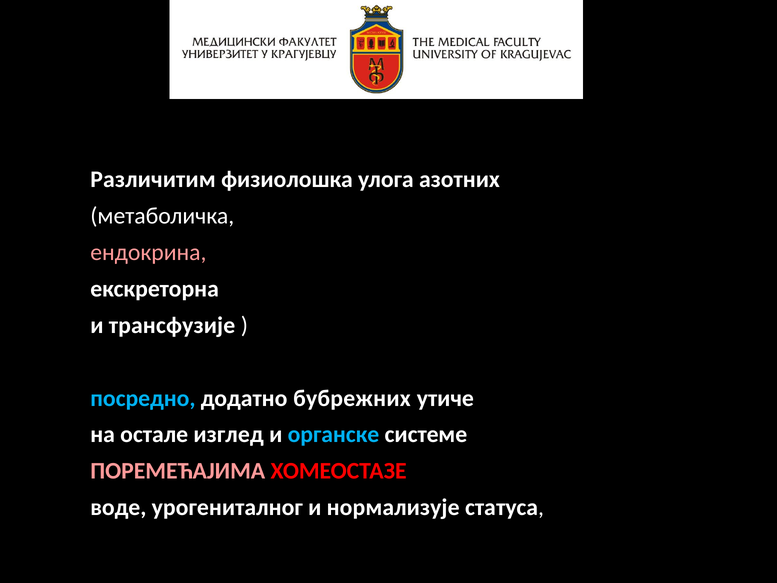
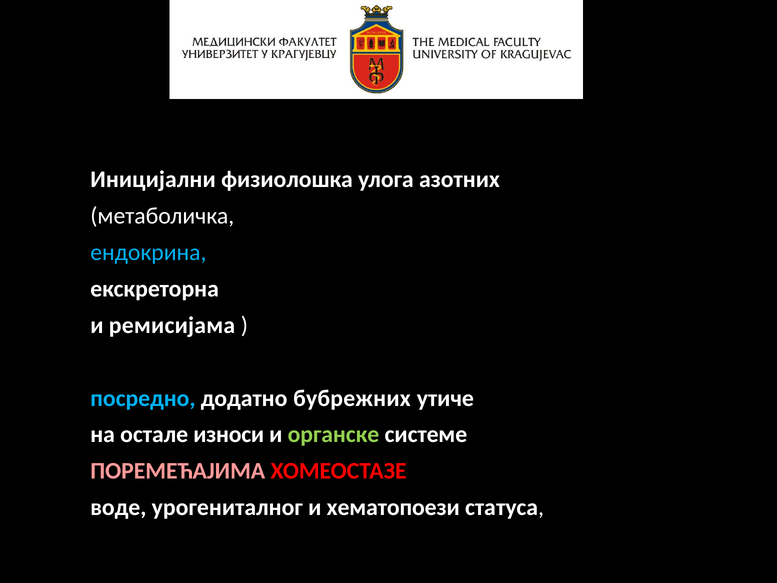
Различитим: Различитим -> Иницијални
ендокрина colour: pink -> light blue
трансфузије: трансфузије -> ремисијама
изглед: изглед -> износи
органске colour: light blue -> light green
нормализује: нормализује -> хематопоези
